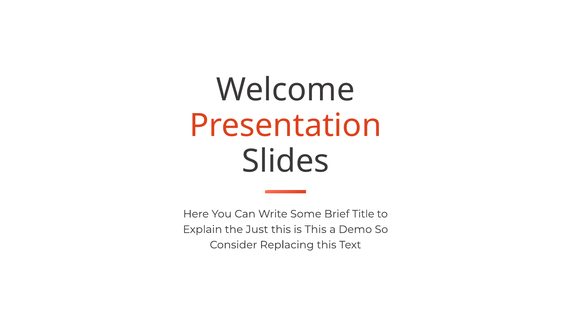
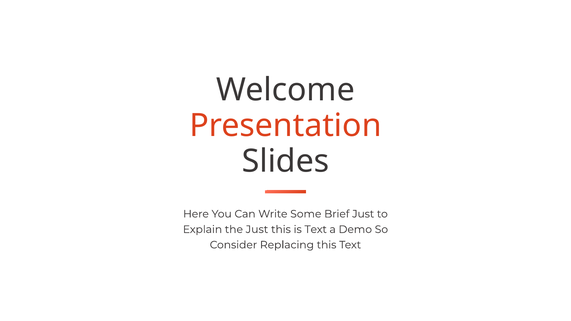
Brief Title: Title -> Just
is This: This -> Text
